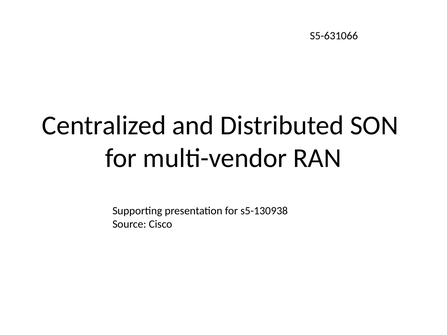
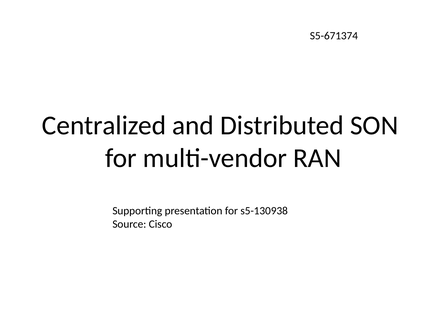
S5-631066: S5-631066 -> S5-671374
